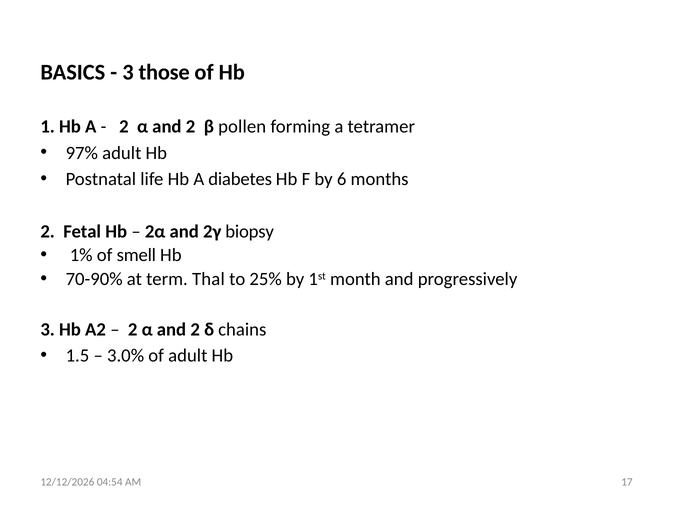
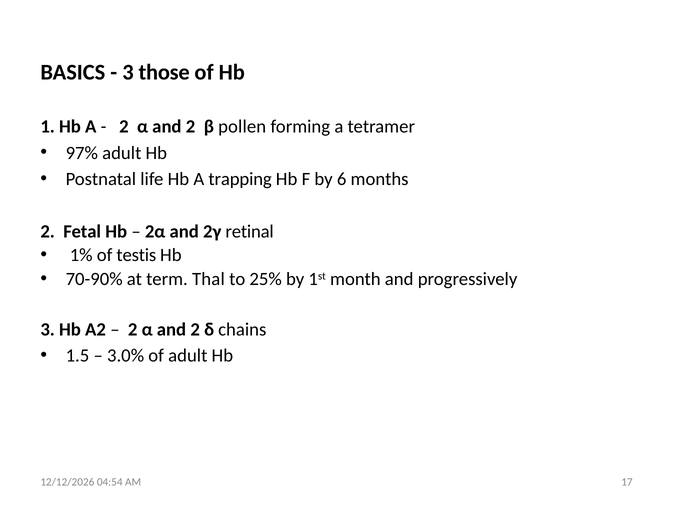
diabetes: diabetes -> trapping
biopsy: biopsy -> retinal
smell: smell -> testis
